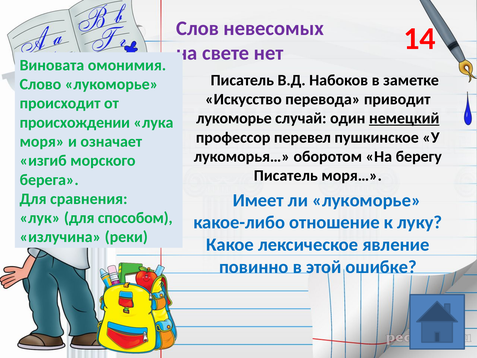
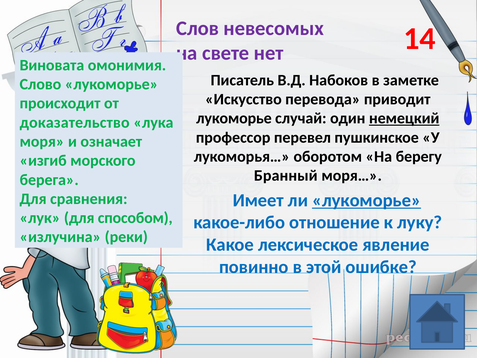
происхождении: происхождении -> доказательство
Писатель at (286, 176): Писатель -> Бранный
лукоморье at (367, 200) underline: none -> present
